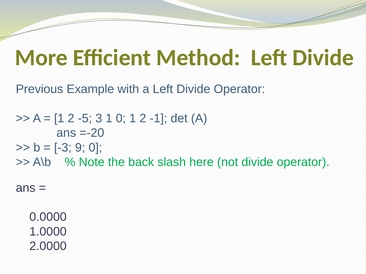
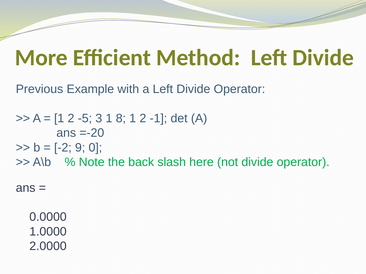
1 0: 0 -> 8
-3: -3 -> -2
